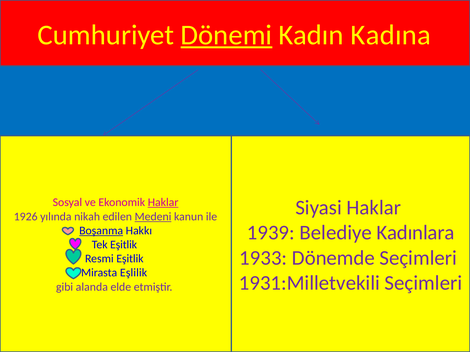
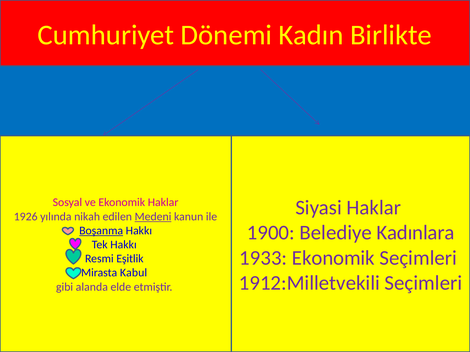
Dönemi underline: present -> none
Kadına: Kadına -> Birlikte
Haklar at (163, 203) underline: present -> none
1939: 1939 -> 1900
Tek Eşitlik: Eşitlik -> Hakkı
1933 Dönemde: Dönemde -> Ekonomik
Eşlilik: Eşlilik -> Kabul
1931:Milletvekili: 1931:Milletvekili -> 1912:Milletvekili
